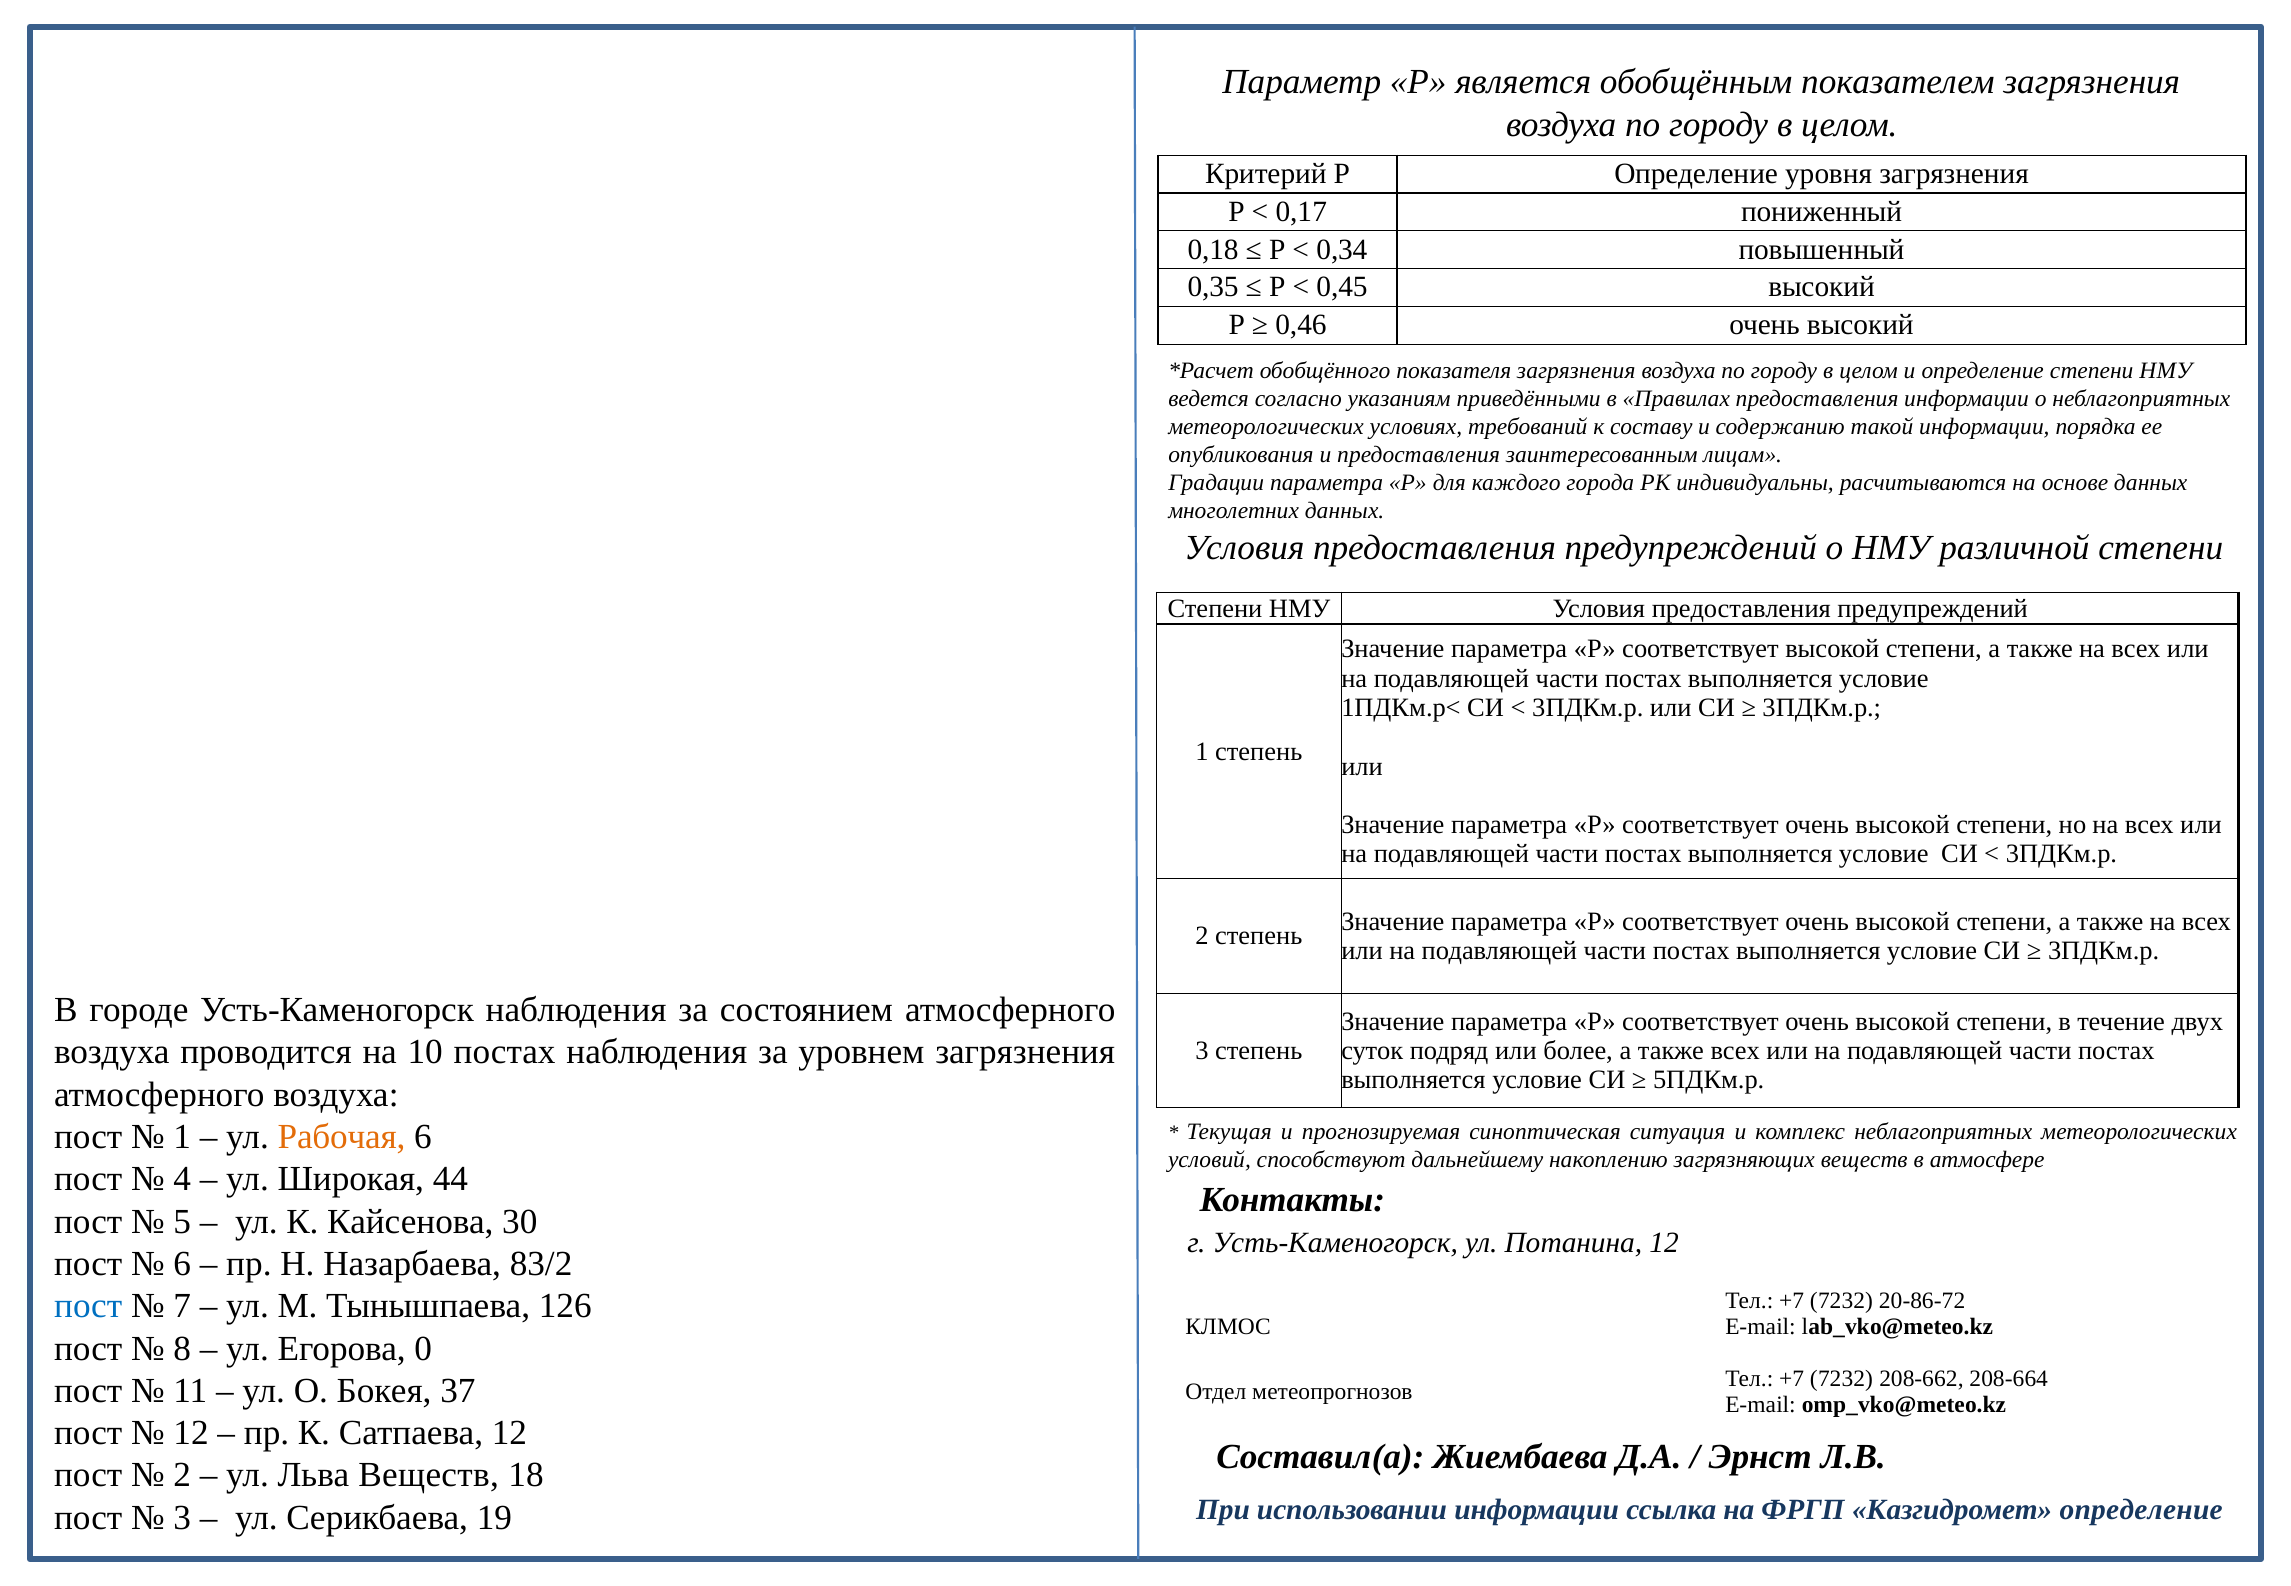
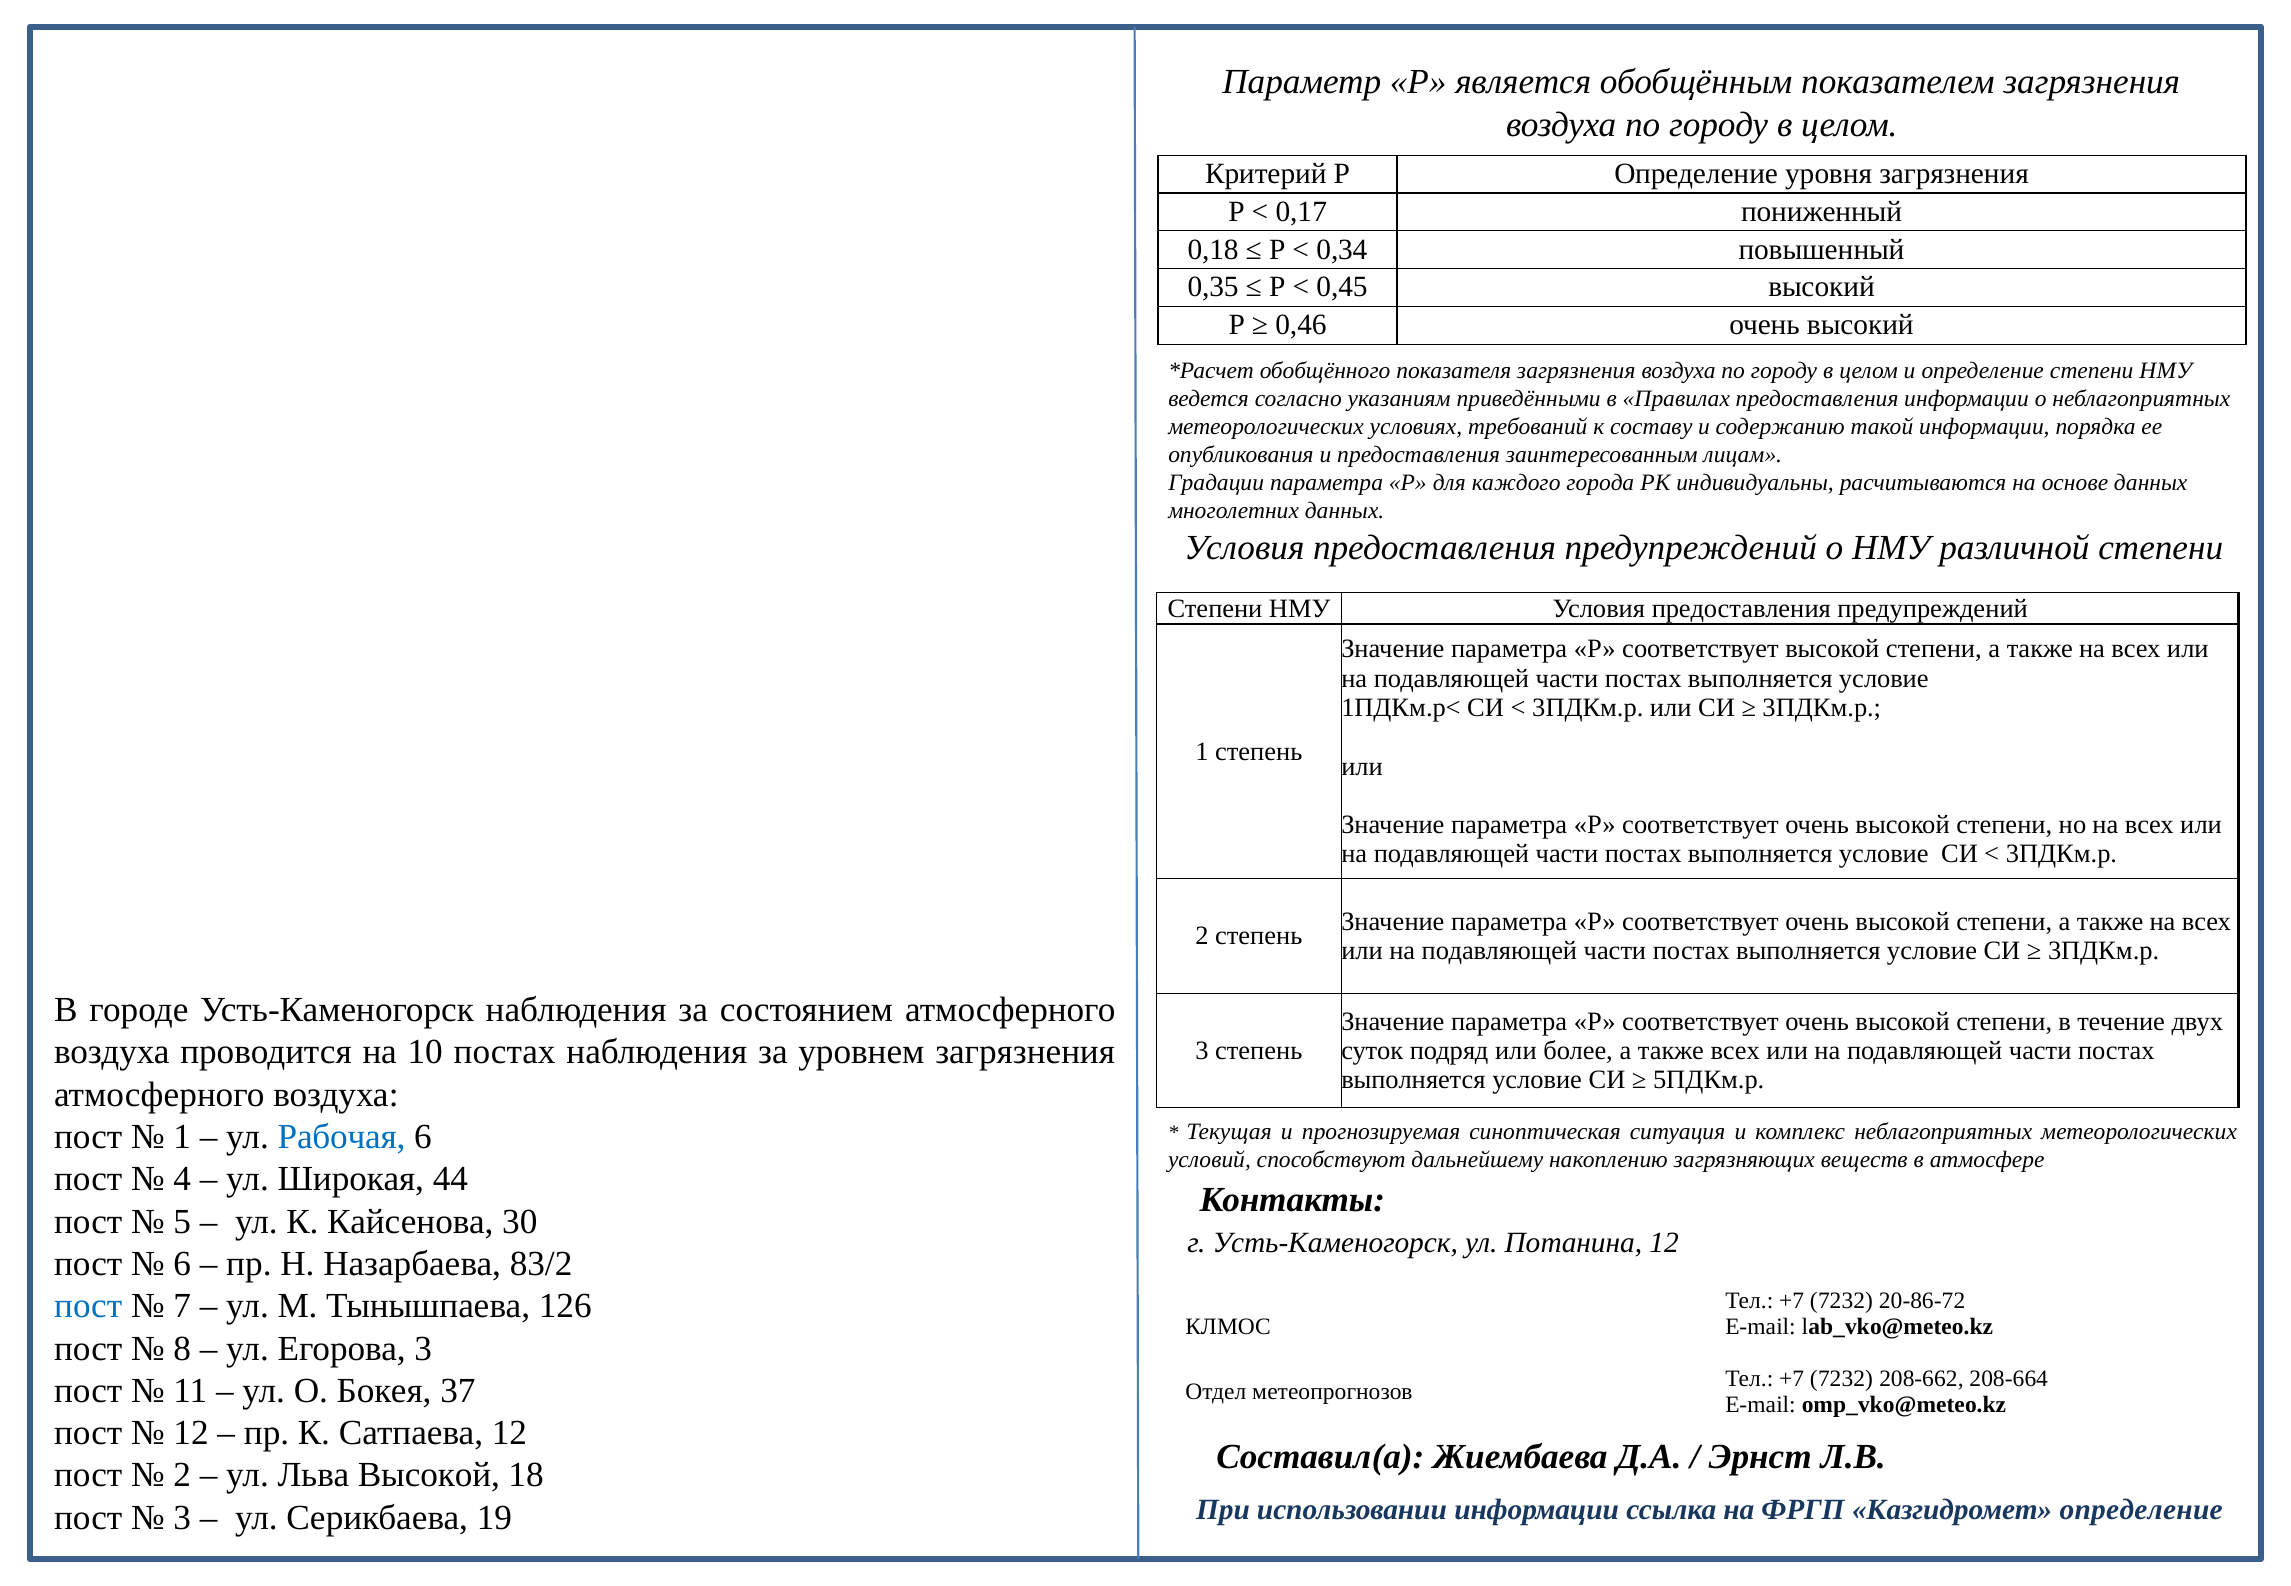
Рабочая colour: orange -> blue
Егорова 0: 0 -> 3
Льва Веществ: Веществ -> Высокой
